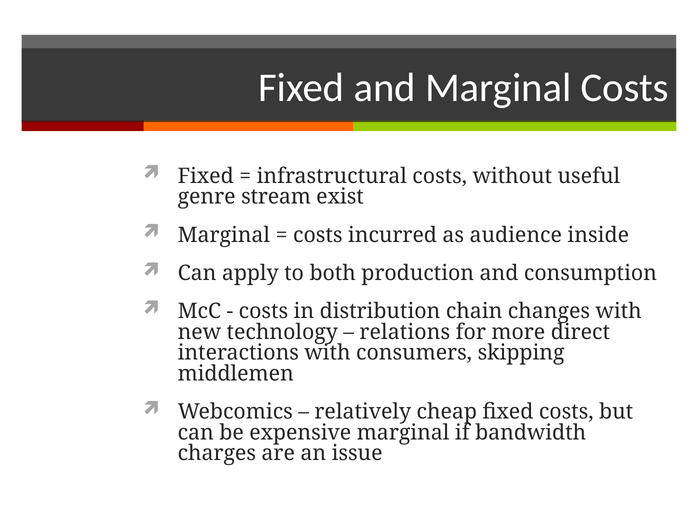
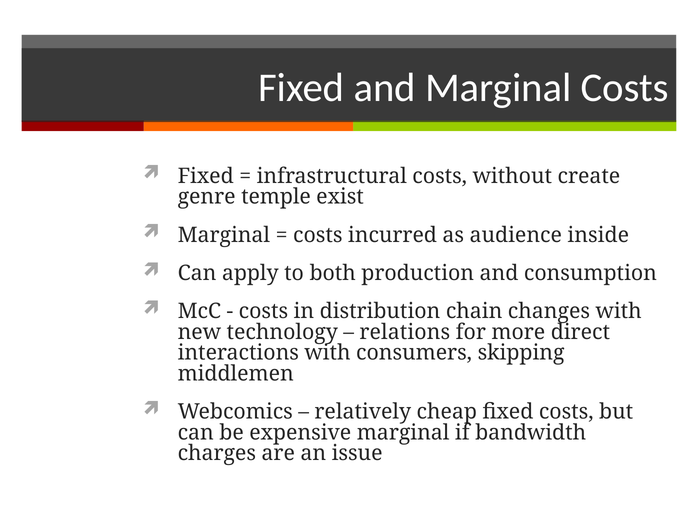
useful: useful -> create
stream: stream -> temple
